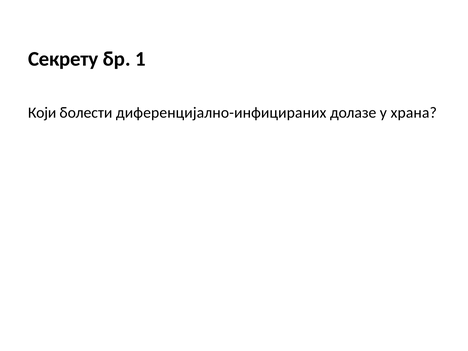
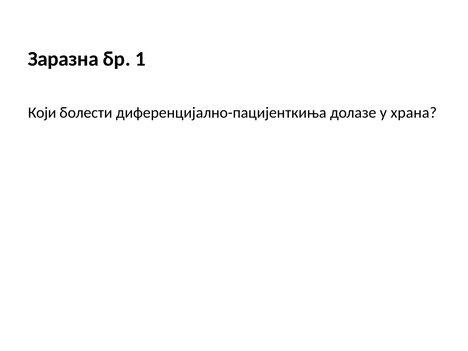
Секрету: Секрету -> Заразна
диференцијално-инфицираних: диференцијално-инфицираних -> диференцијално-пацијенткиња
